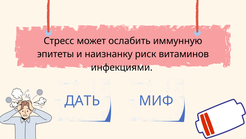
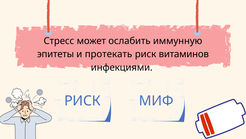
наизнанку: наизнанку -> протекать
ДАТЬ at (82, 100): ДАТЬ -> РИСК
